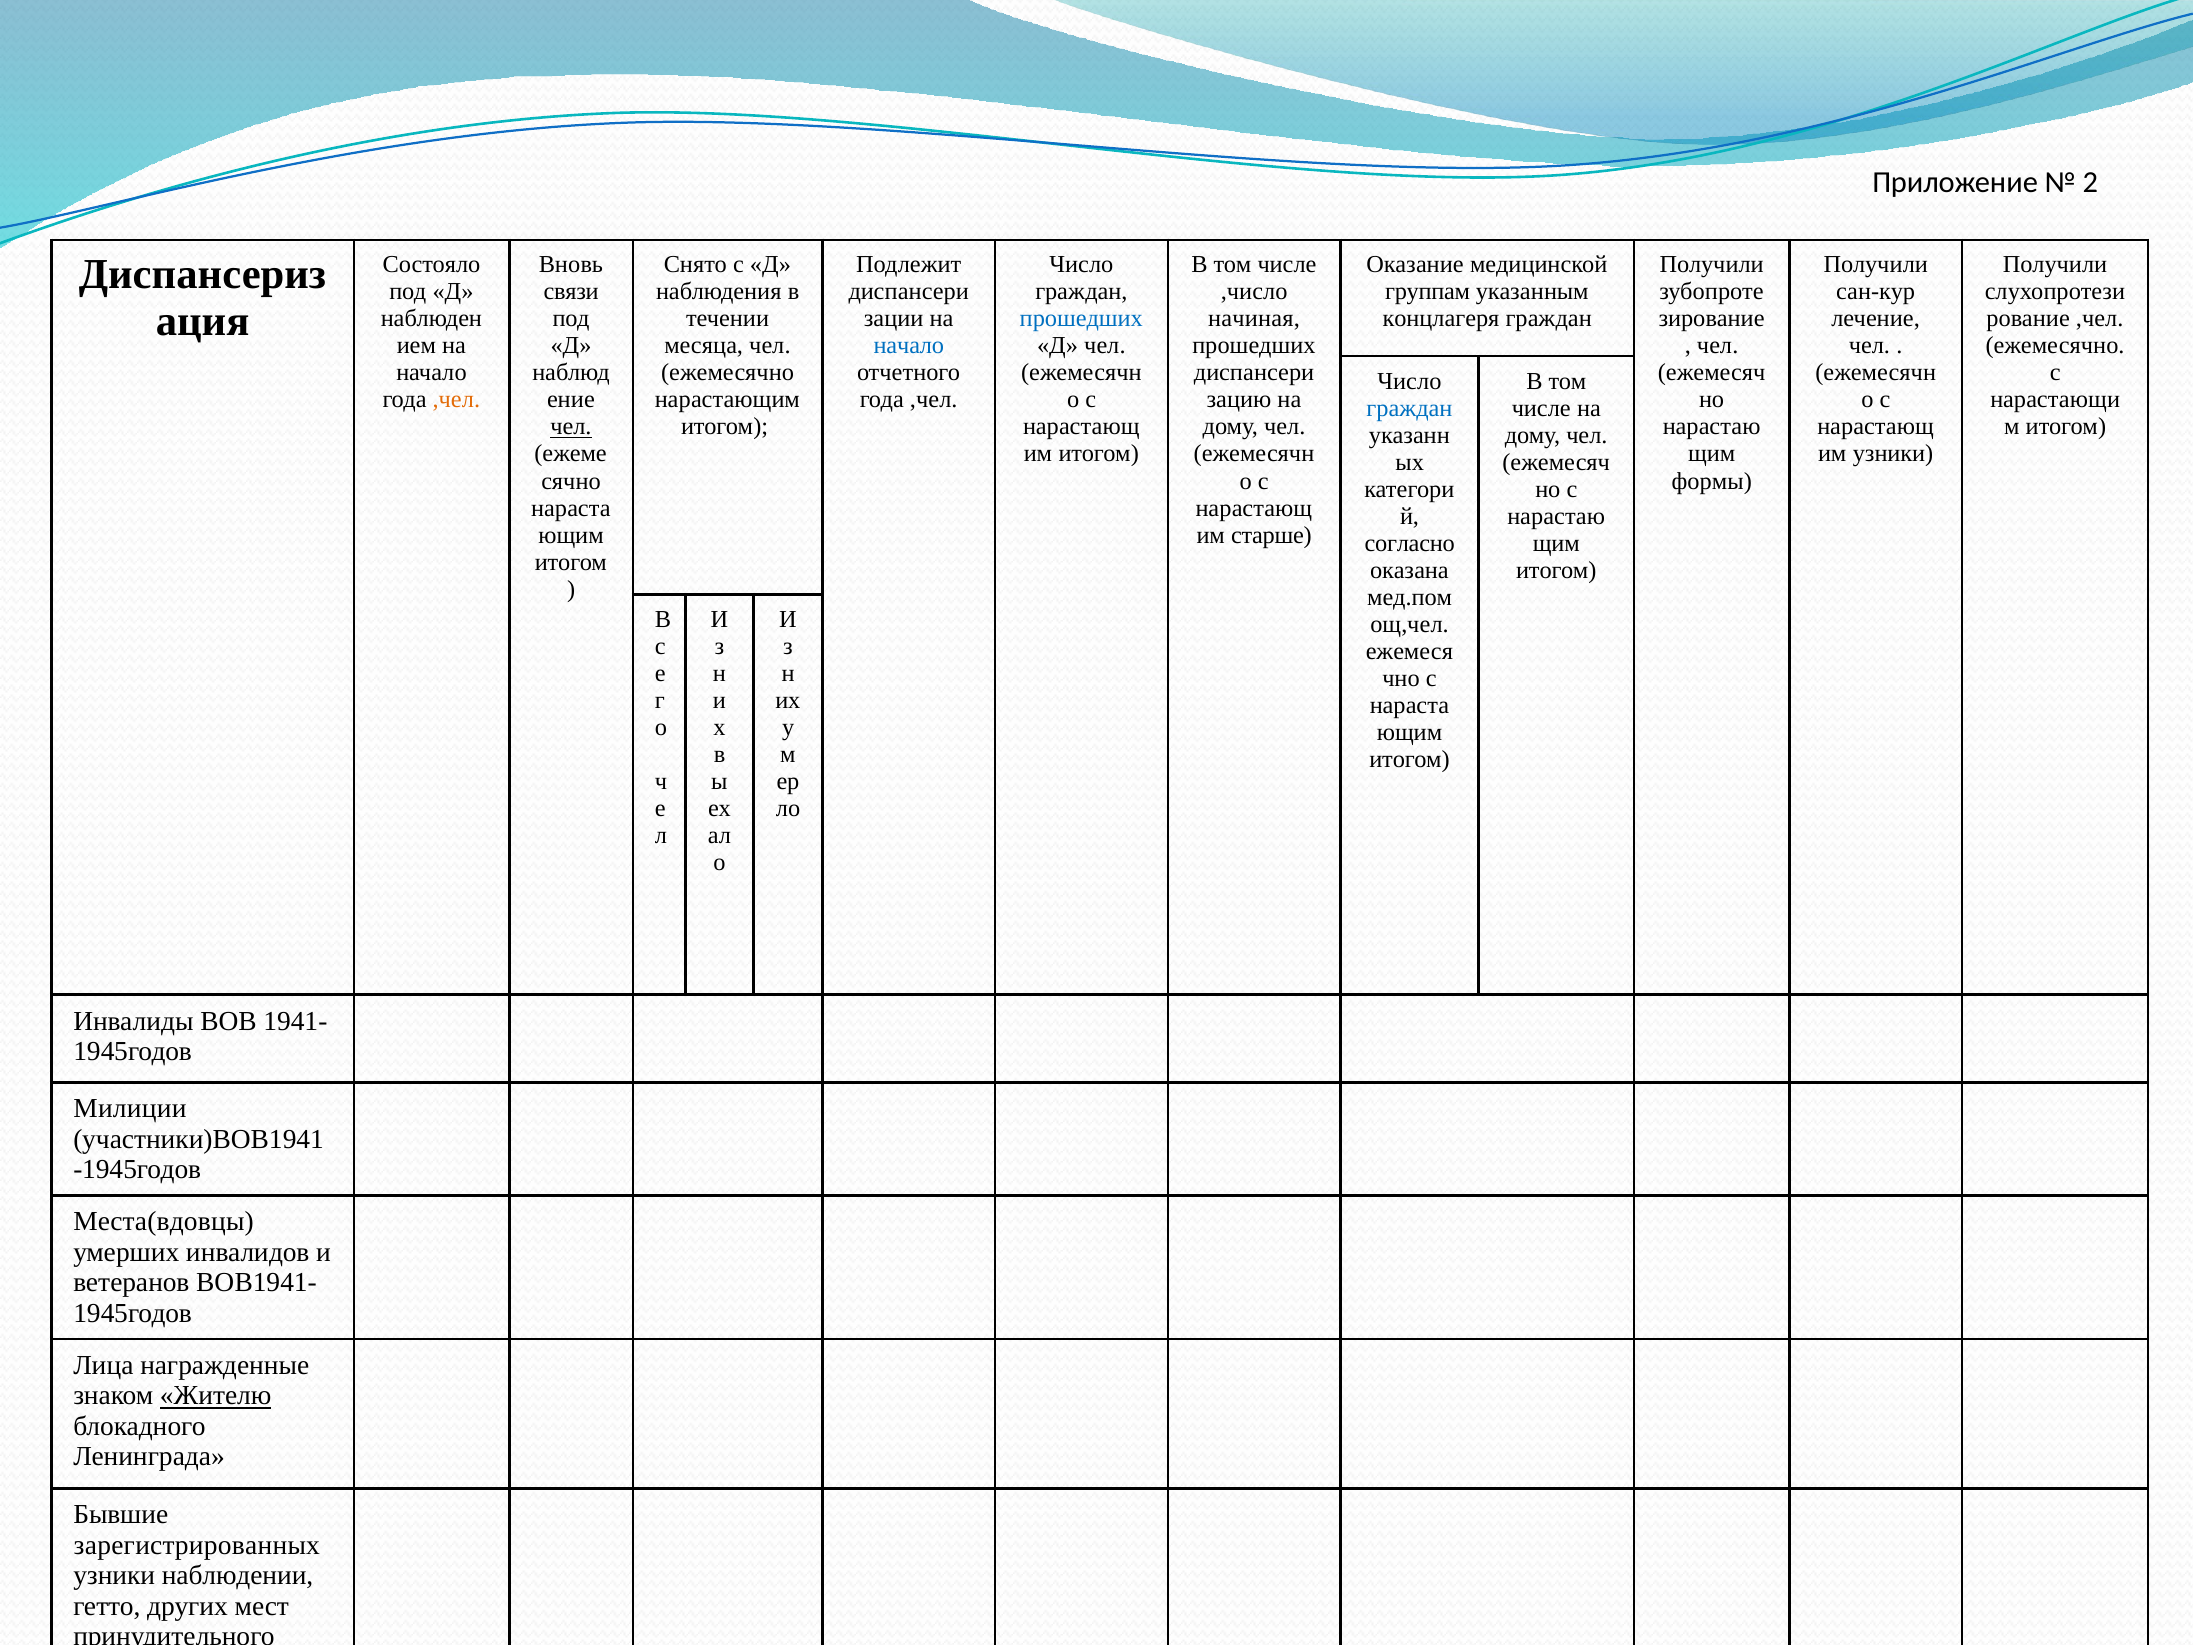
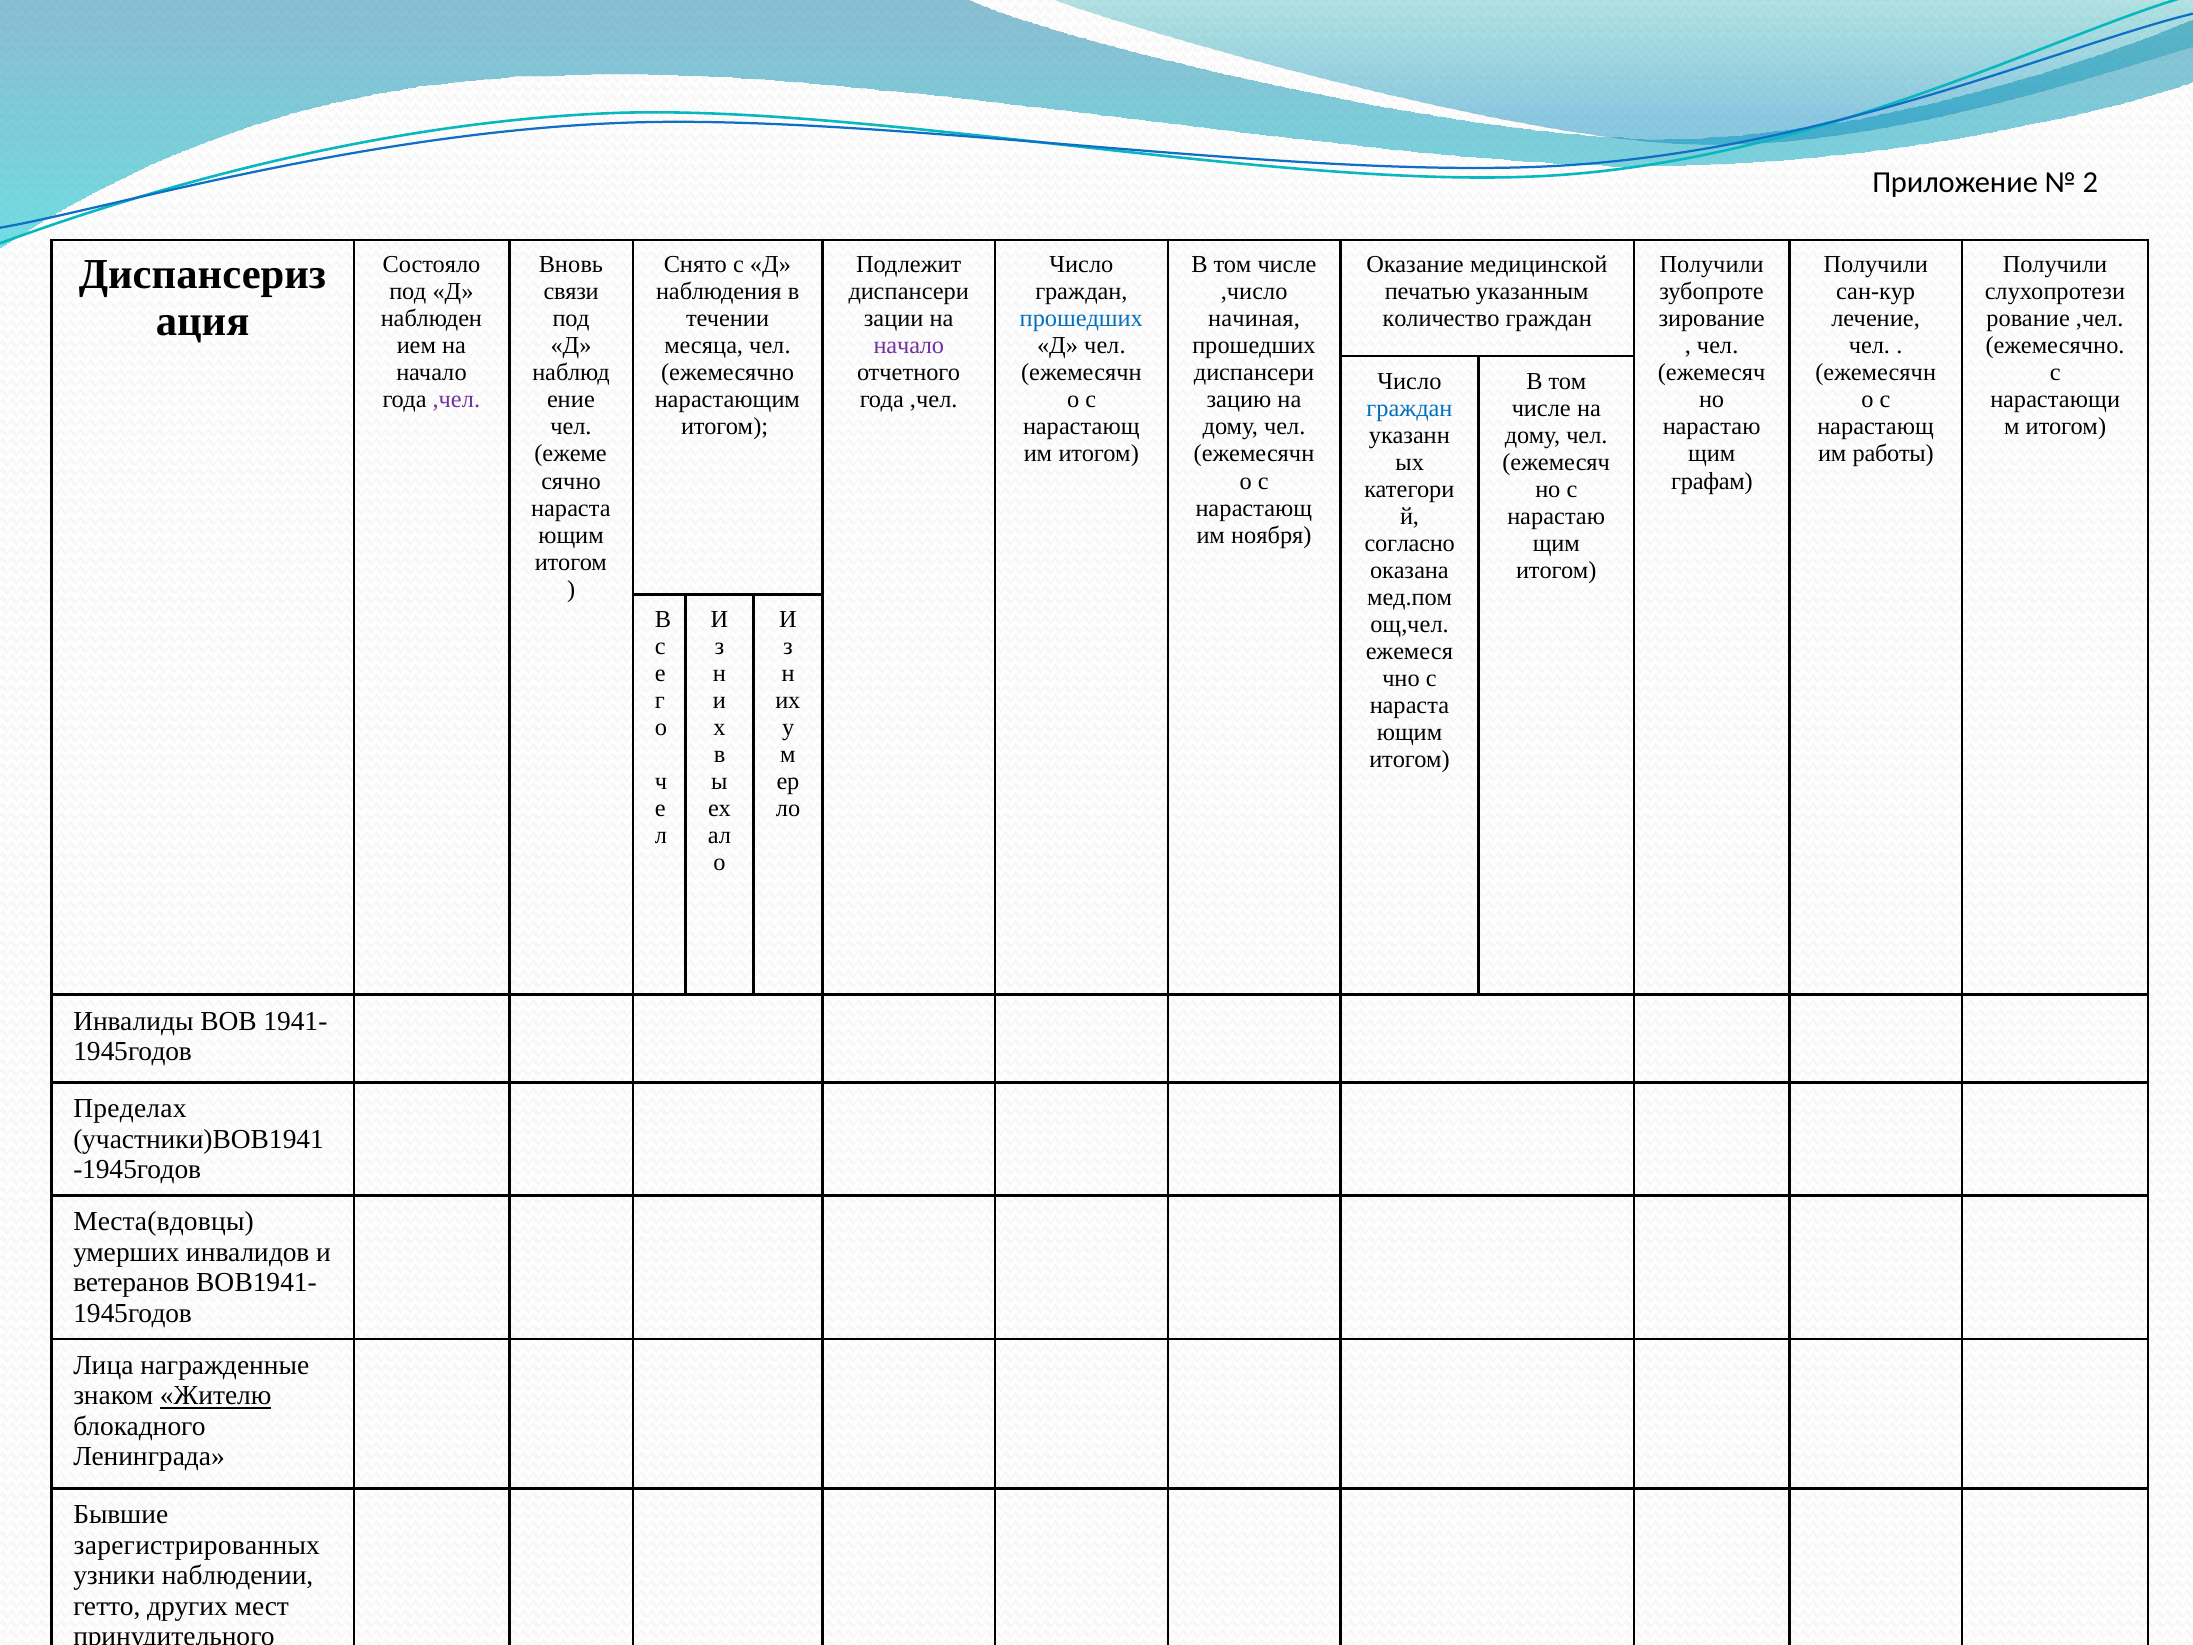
группам: группам -> печатью
концлагеря: концлагеря -> количество
начало at (909, 346) colour: blue -> purple
,чел at (456, 400) colour: orange -> purple
чел at (571, 427) underline: present -> none
узники at (1893, 454): узники -> работы
формы: формы -> графам
старше: старше -> ноября
Милиции: Милиции -> Пределах
